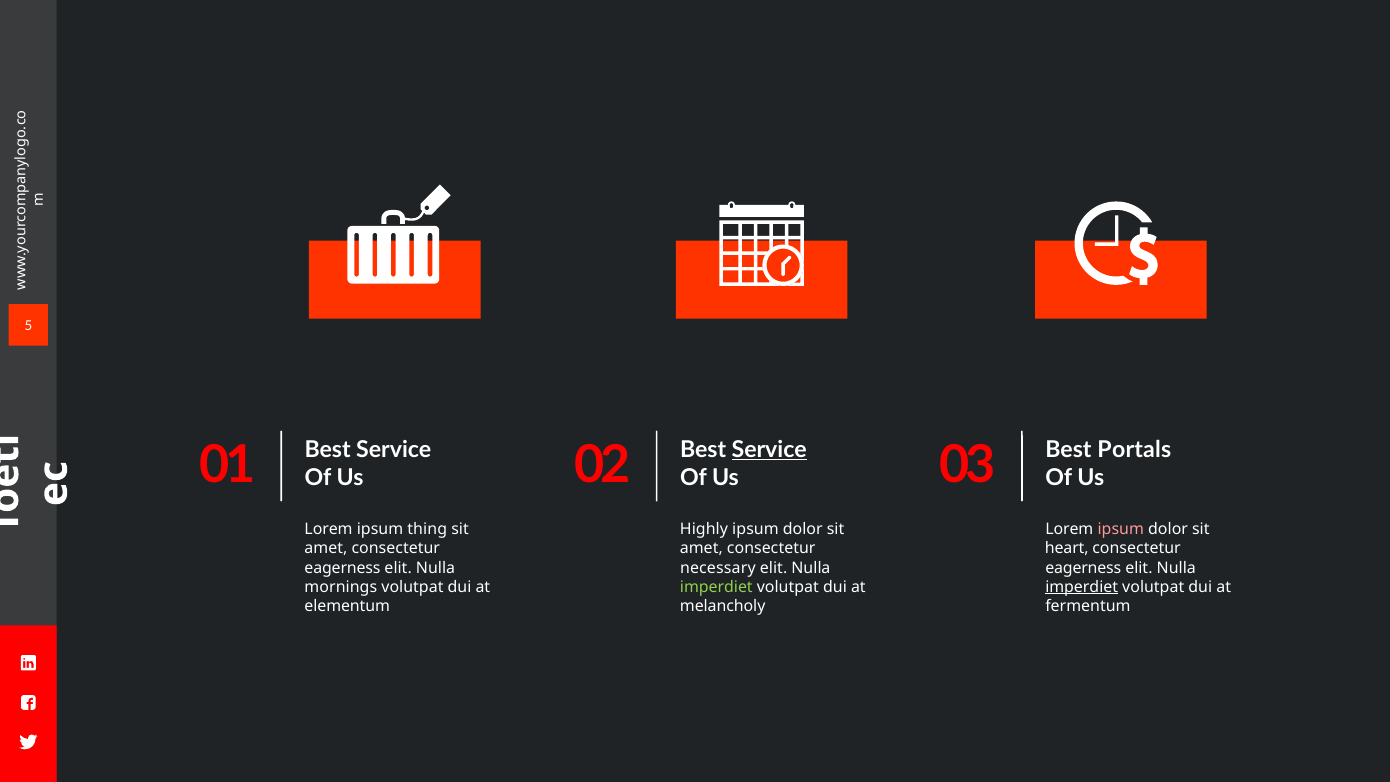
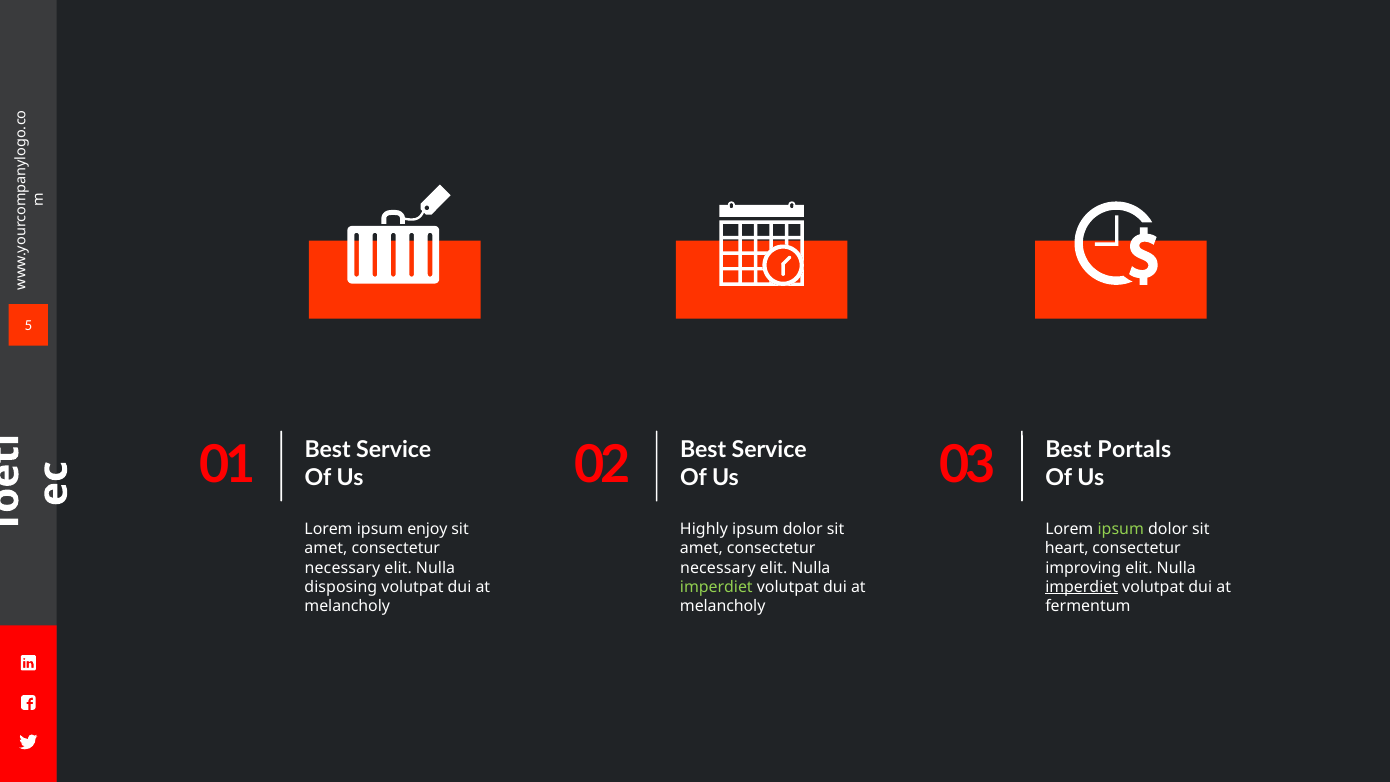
Service at (769, 450) underline: present -> none
thing: thing -> enjoy
ipsum at (1121, 529) colour: pink -> light green
eagerness at (343, 568): eagerness -> necessary
eagerness at (1083, 568): eagerness -> improving
mornings: mornings -> disposing
elementum at (347, 606): elementum -> melancholy
